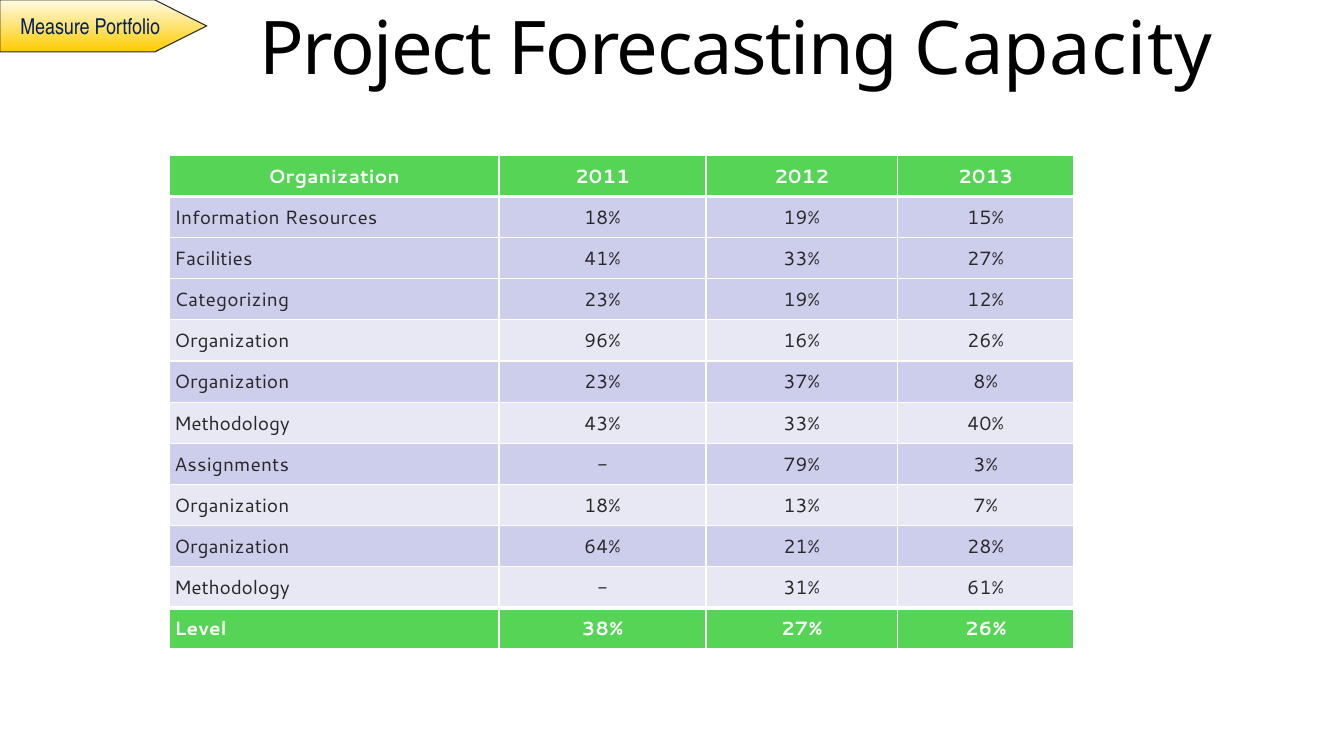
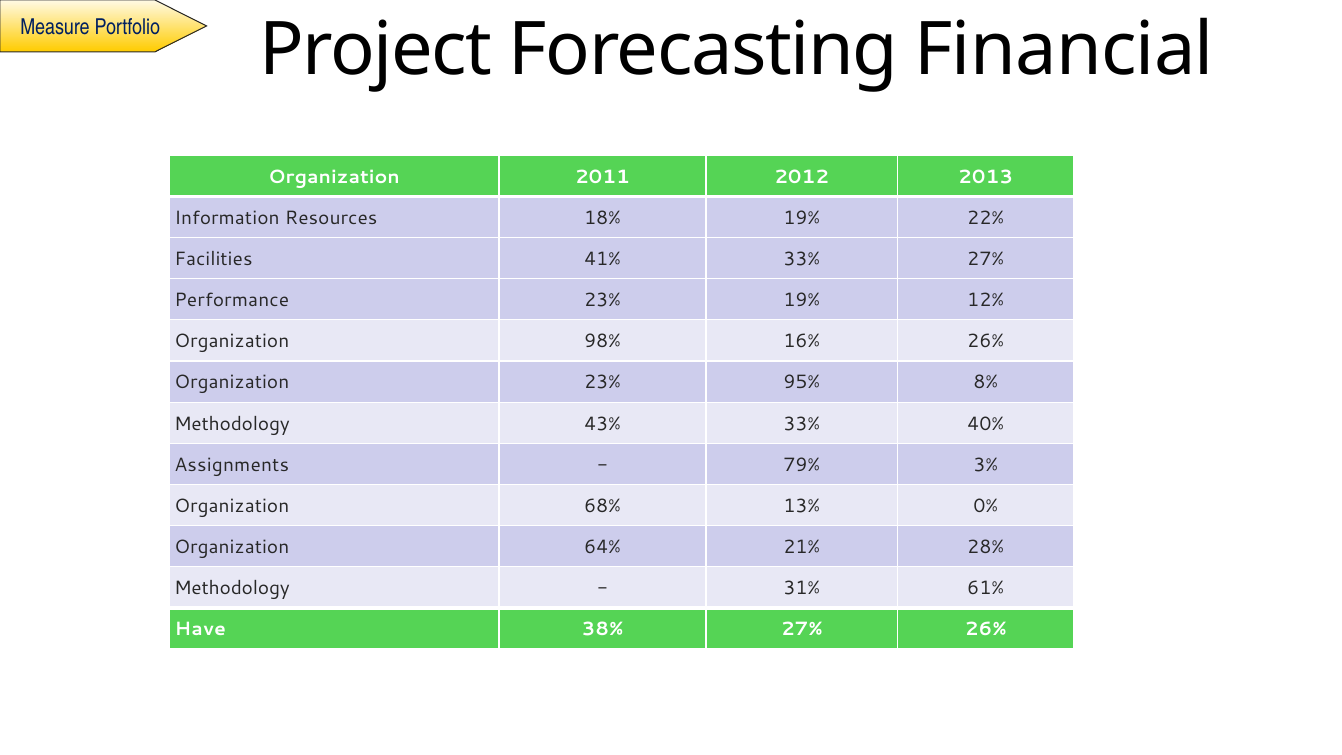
Capacity: Capacity -> Financial
15%: 15% -> 22%
Categorizing: Categorizing -> Performance
96%: 96% -> 98%
37%: 37% -> 95%
Organization 18%: 18% -> 68%
7%: 7% -> 0%
Level: Level -> Have
